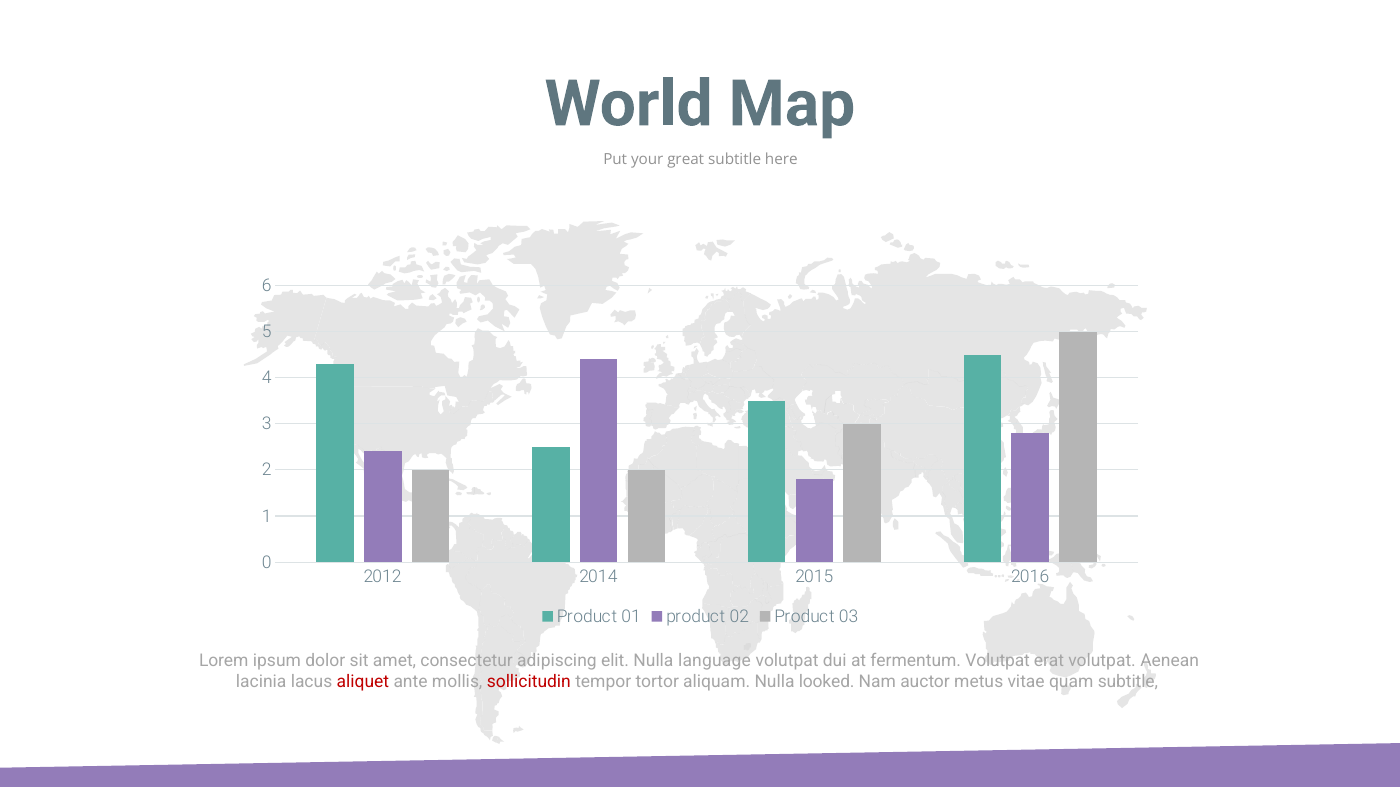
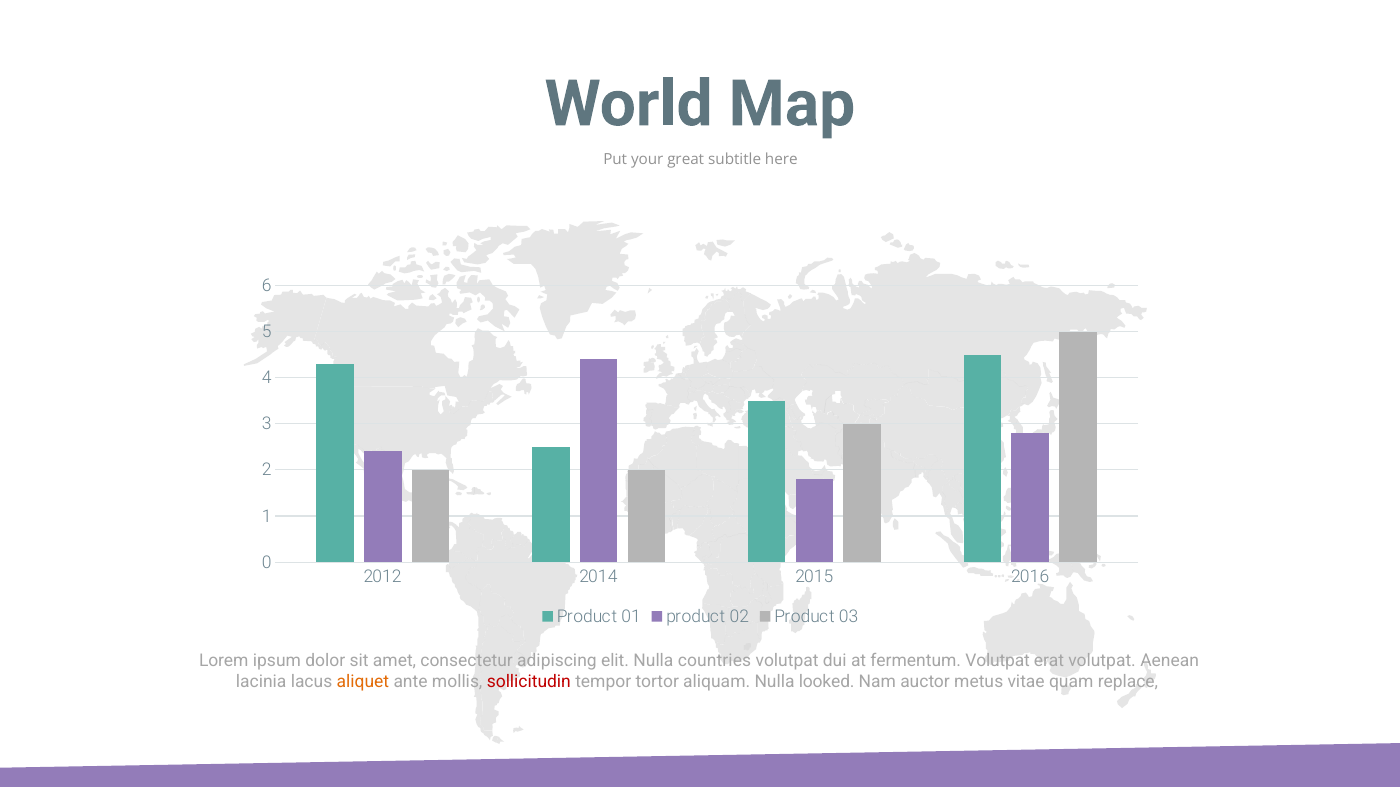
language: language -> countries
aliquet colour: red -> orange
quam subtitle: subtitle -> replace
